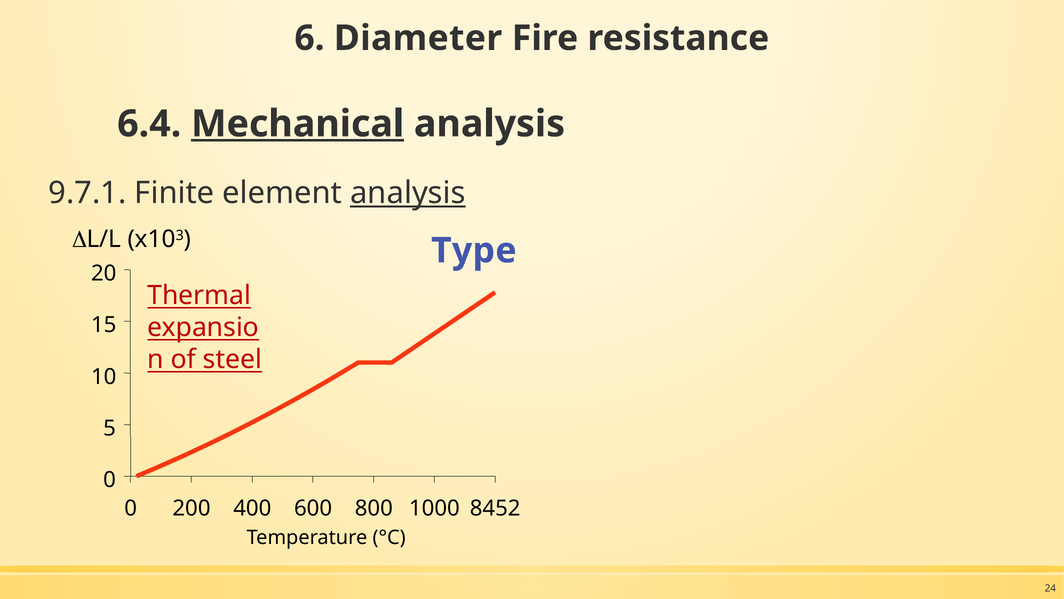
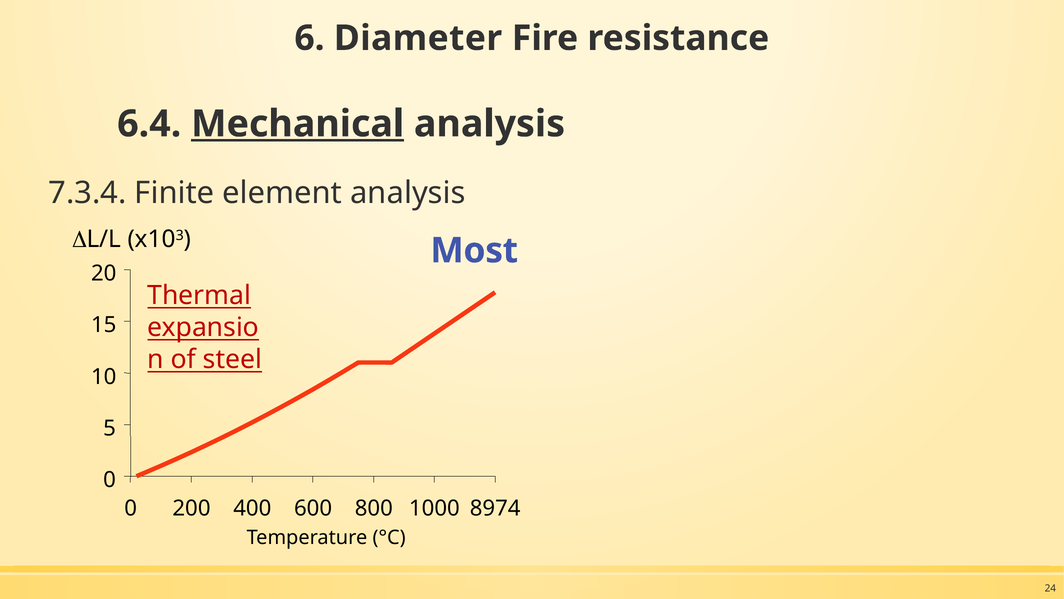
9.7.1: 9.7.1 -> 7.3.4
analysis at (408, 193) underline: present -> none
Type: Type -> Most
8452: 8452 -> 8974
